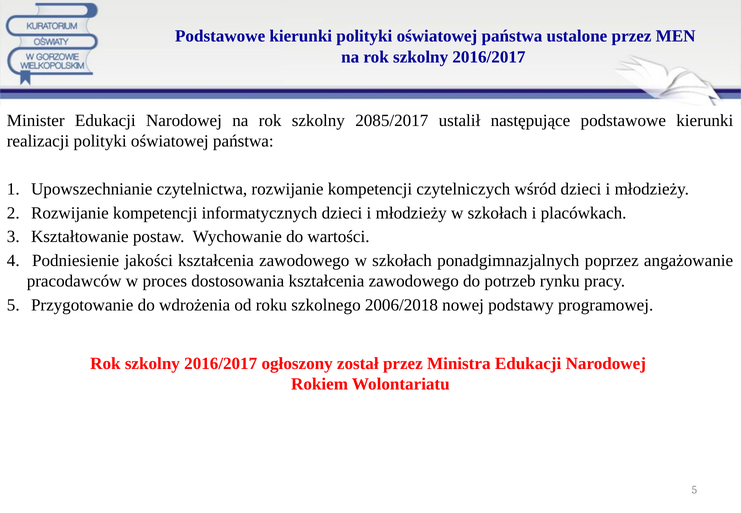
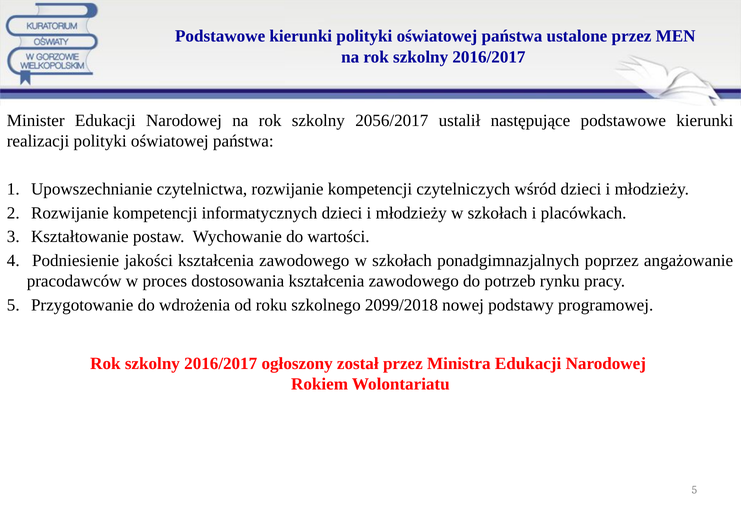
2085/2017: 2085/2017 -> 2056/2017
2006/2018: 2006/2018 -> 2099/2018
